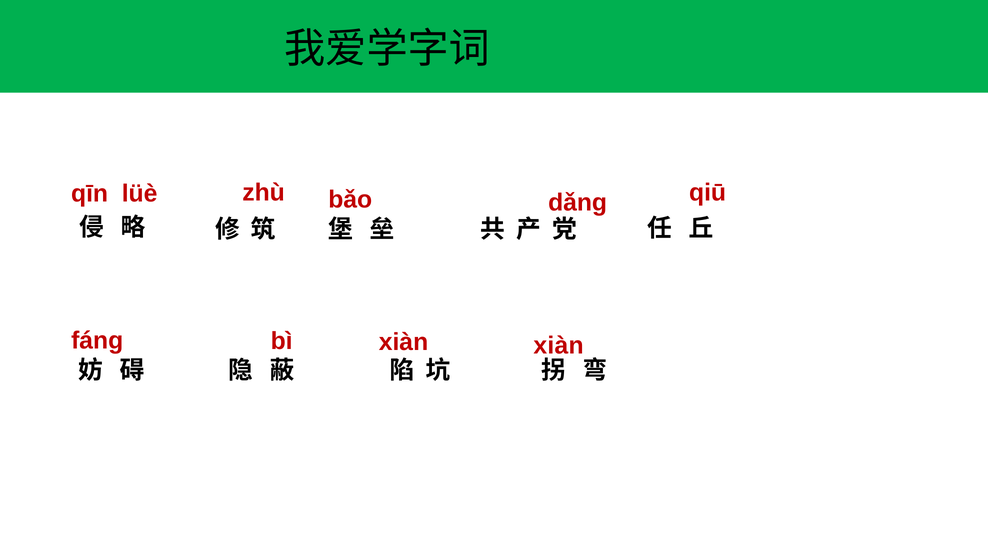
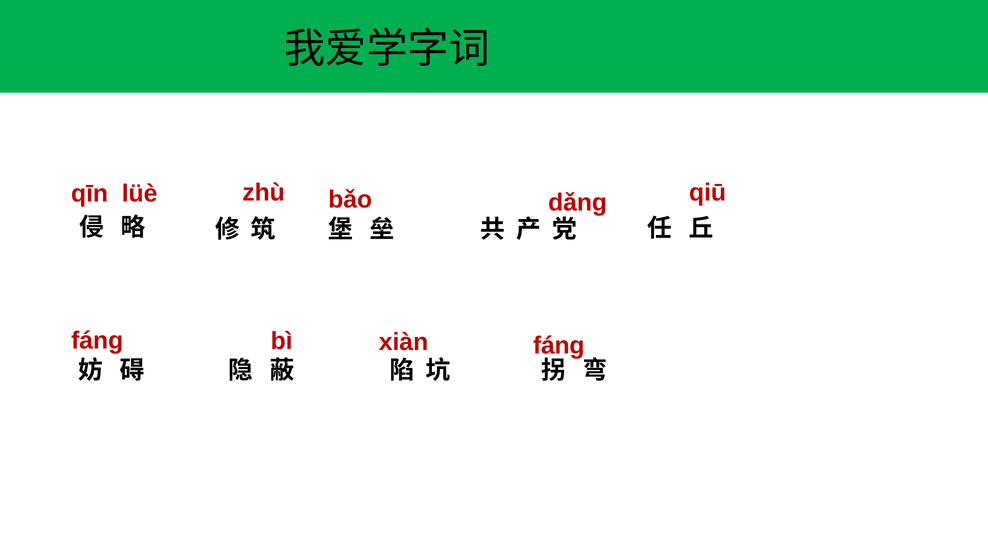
xiàn xiàn: xiàn -> fáng
